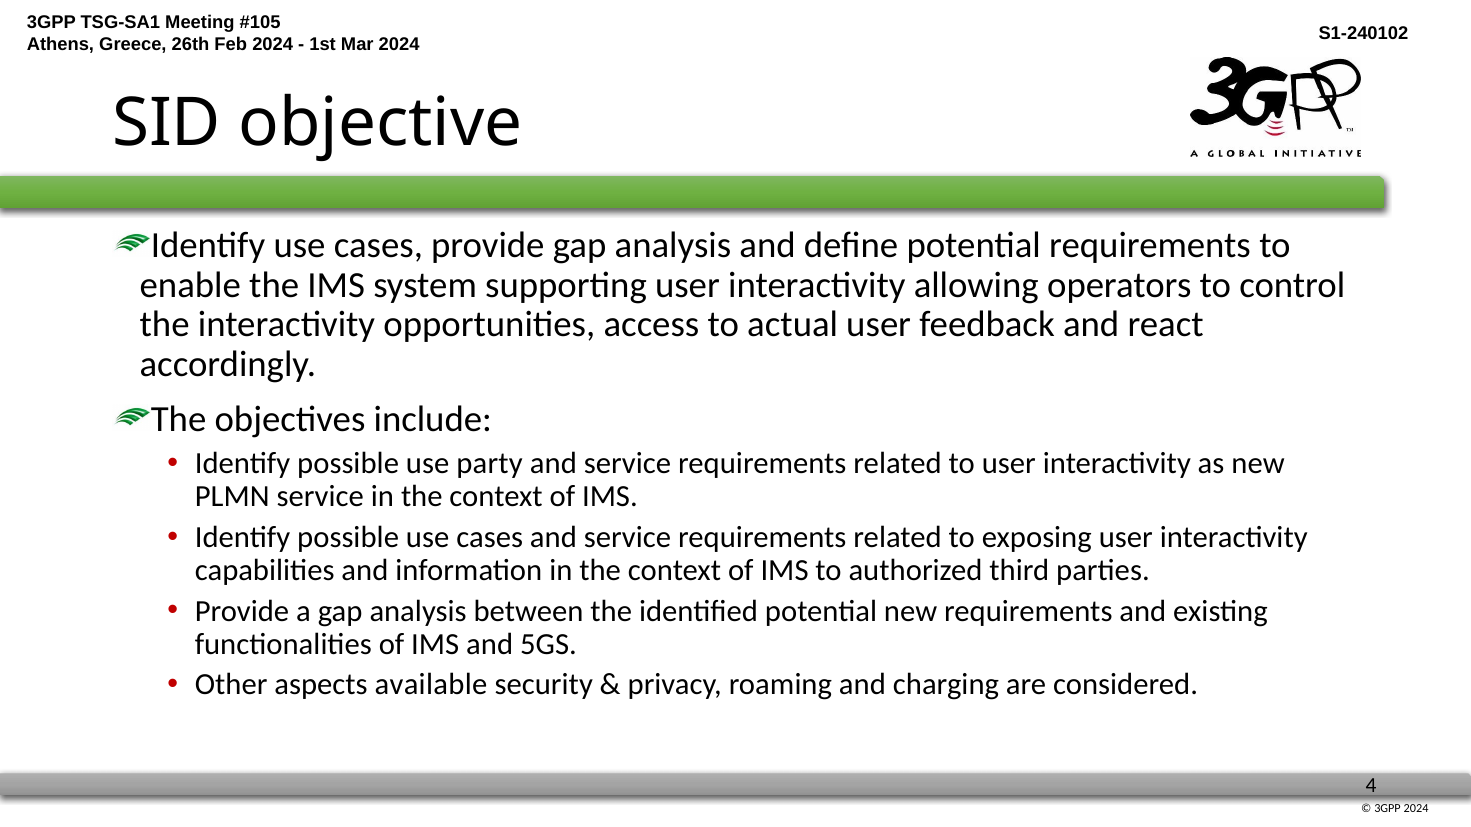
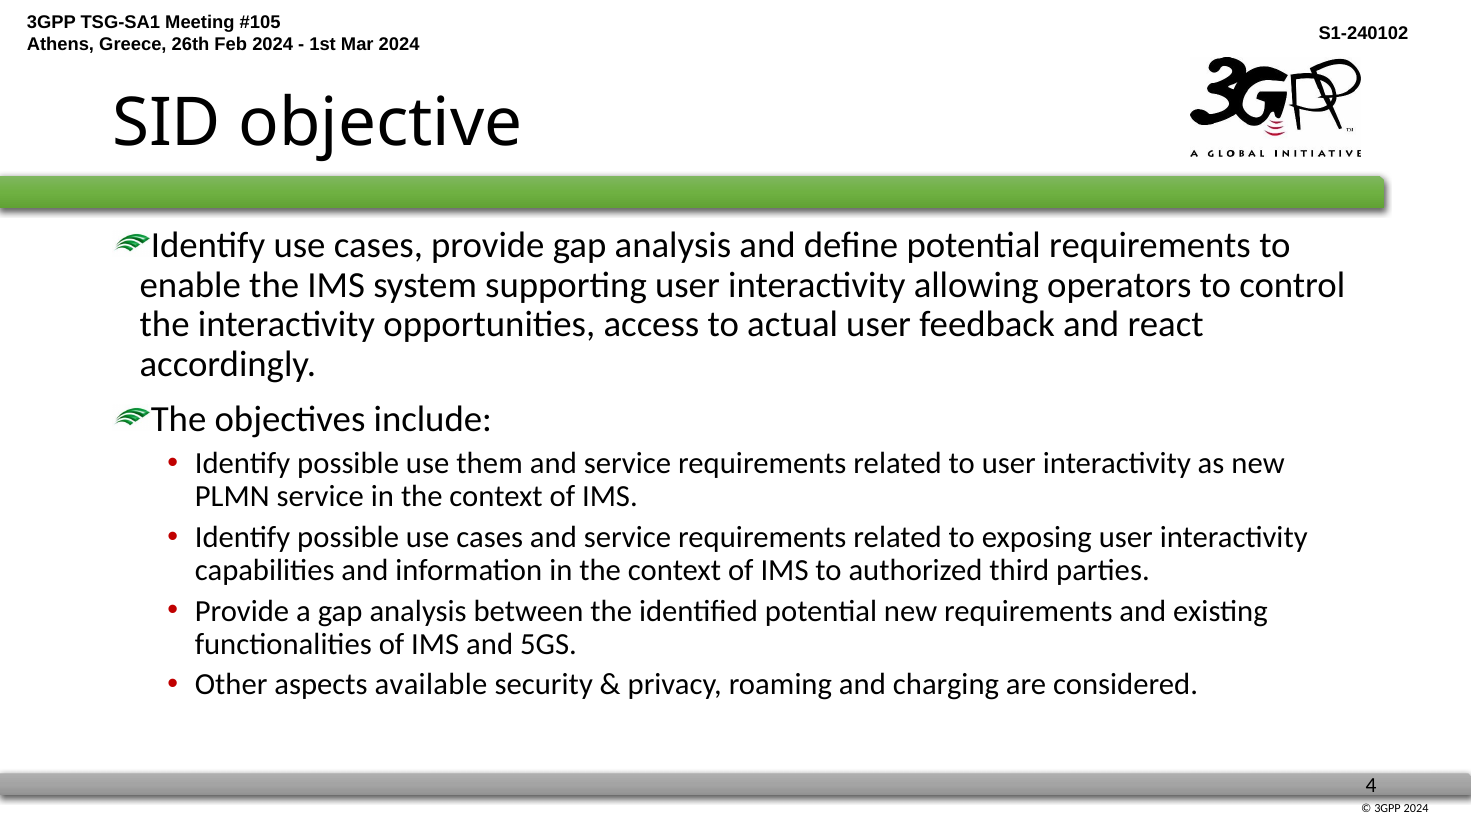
party: party -> them
